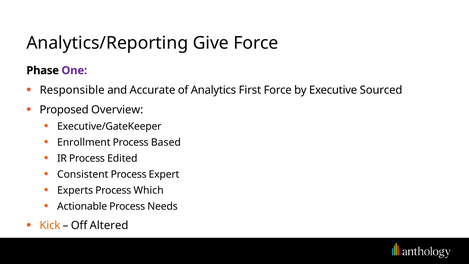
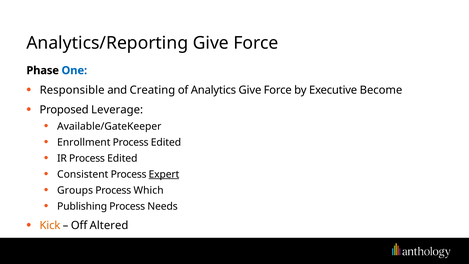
One colour: purple -> blue
Accurate: Accurate -> Creating
Analytics First: First -> Give
Sourced: Sourced -> Become
Overview: Overview -> Leverage
Executive/GateKeeper: Executive/GateKeeper -> Available/GateKeeper
Based at (166, 142): Based -> Edited
Expert underline: none -> present
Experts: Experts -> Groups
Actionable: Actionable -> Publishing
